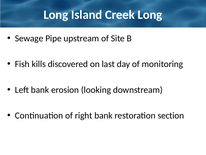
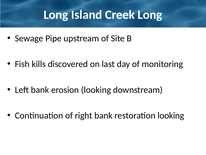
restoration section: section -> looking
